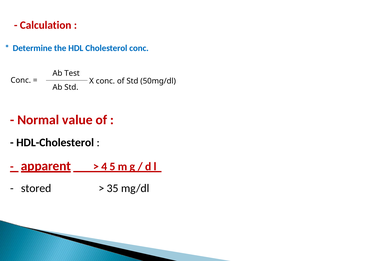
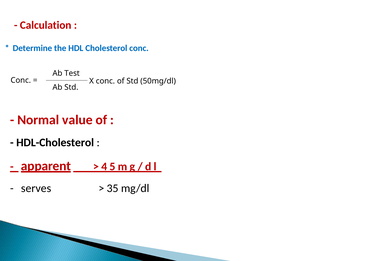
stored: stored -> serves
